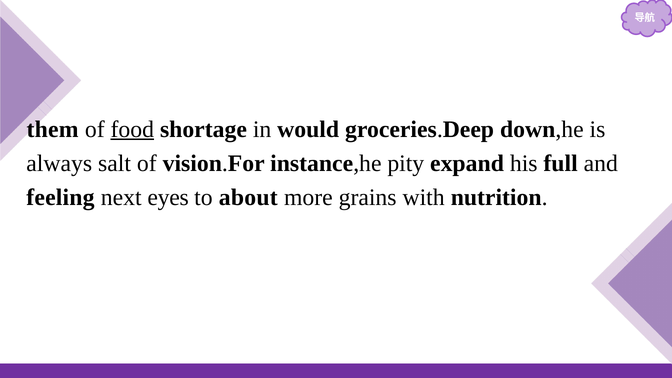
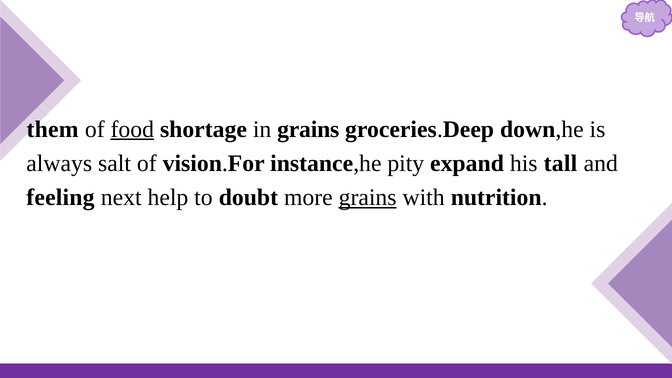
in would: would -> grains
full: full -> tall
eyes: eyes -> help
about: about -> doubt
grains at (368, 197) underline: none -> present
